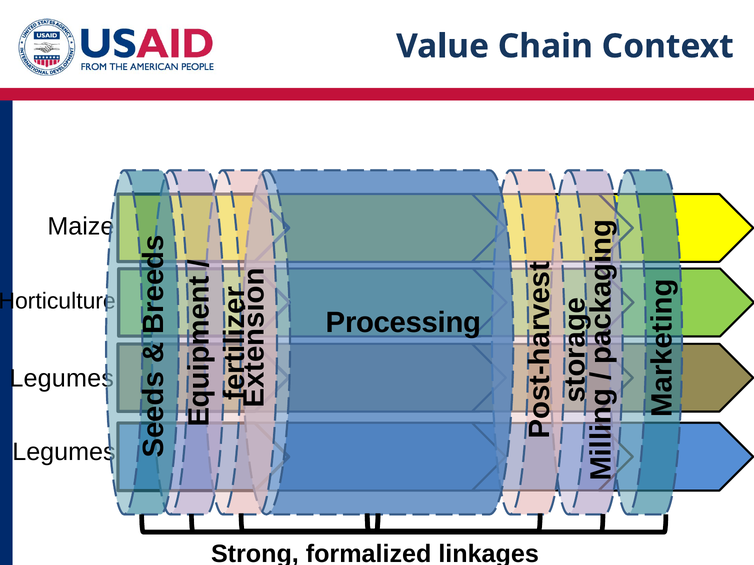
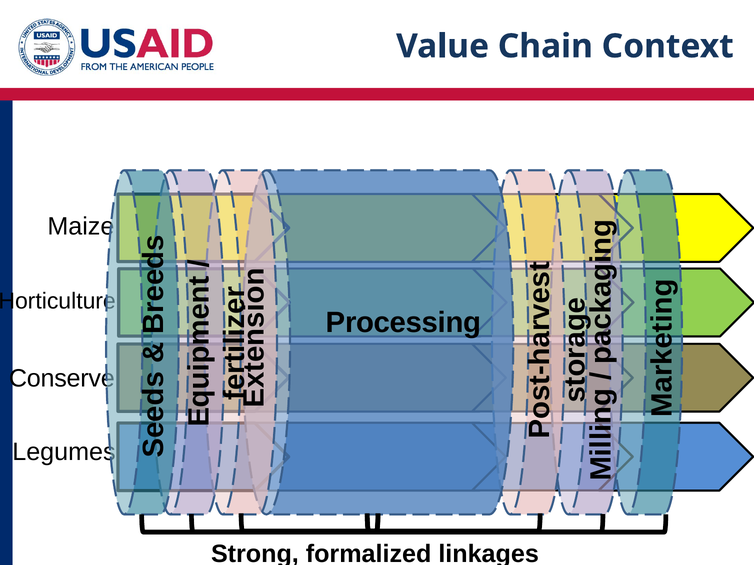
Legumes at (62, 379): Legumes -> Conserve
